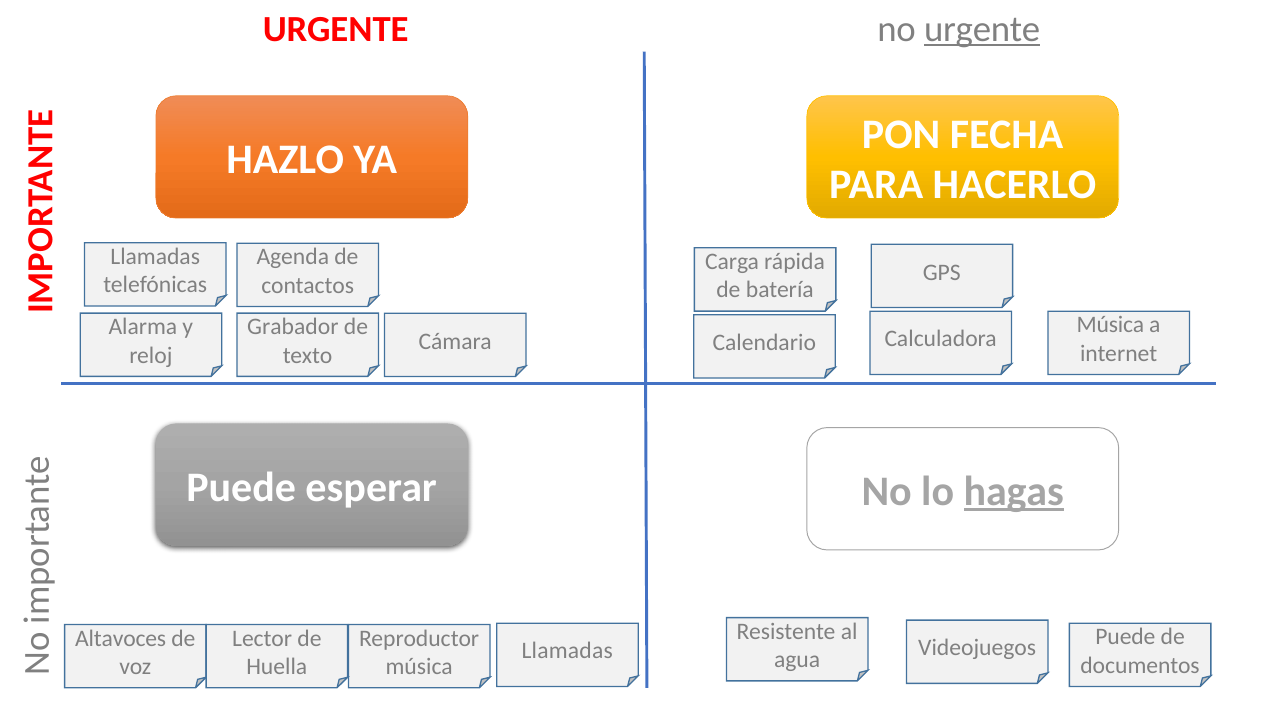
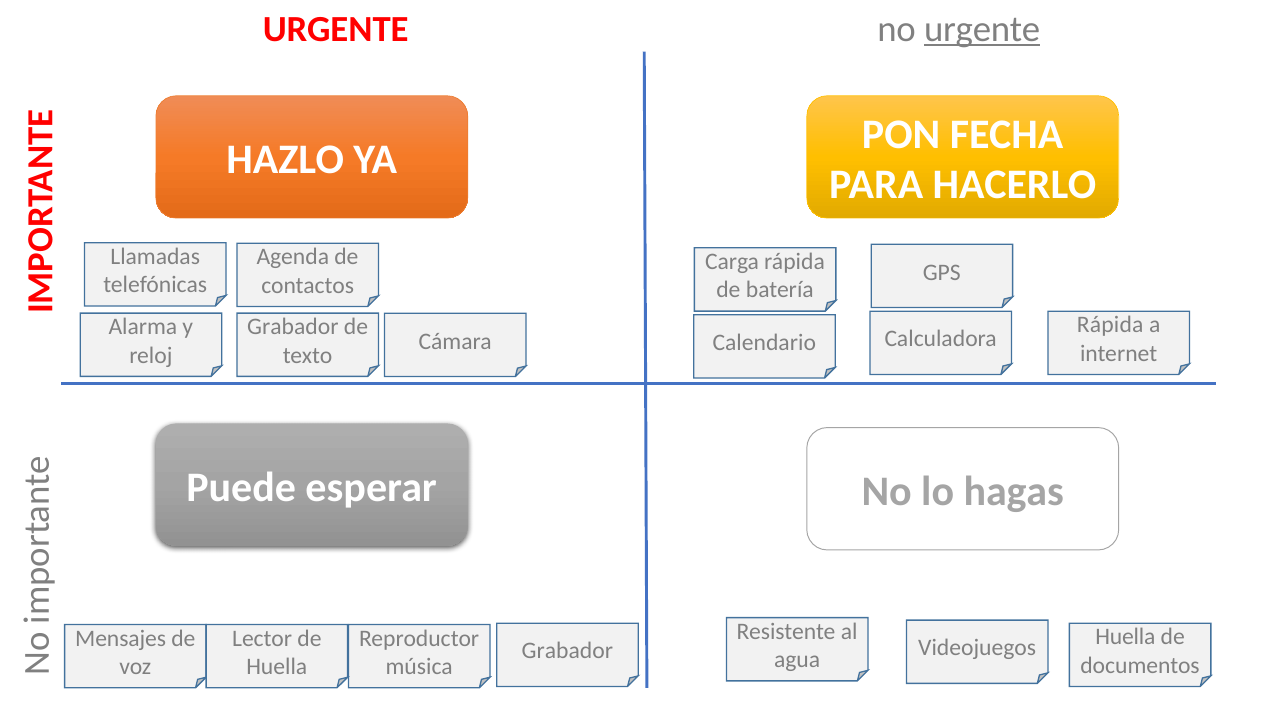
Música at (1110, 325): Música -> Rápida
hagas underline: present -> none
Puede at (1125, 637): Puede -> Huella
Altavoces: Altavoces -> Mensajes
Llamadas at (567, 651): Llamadas -> Grabador
